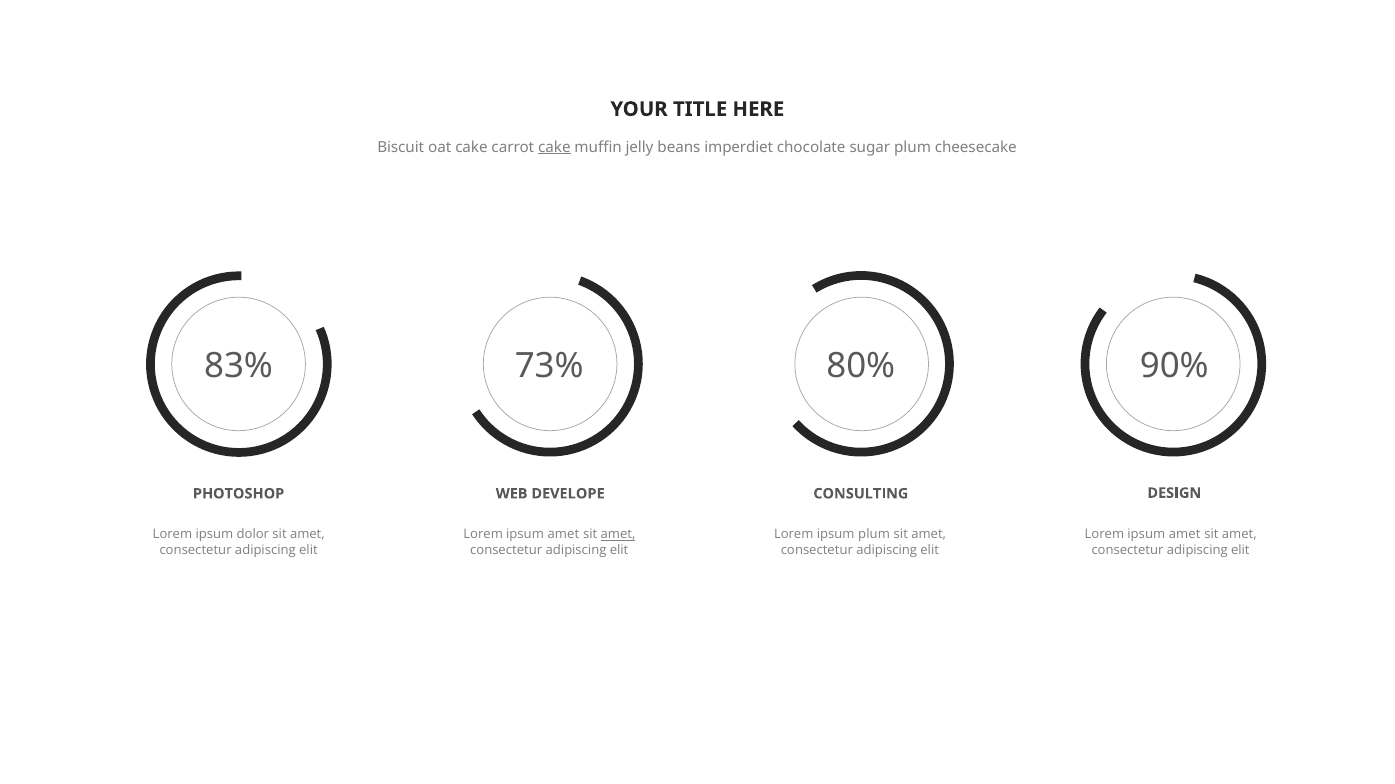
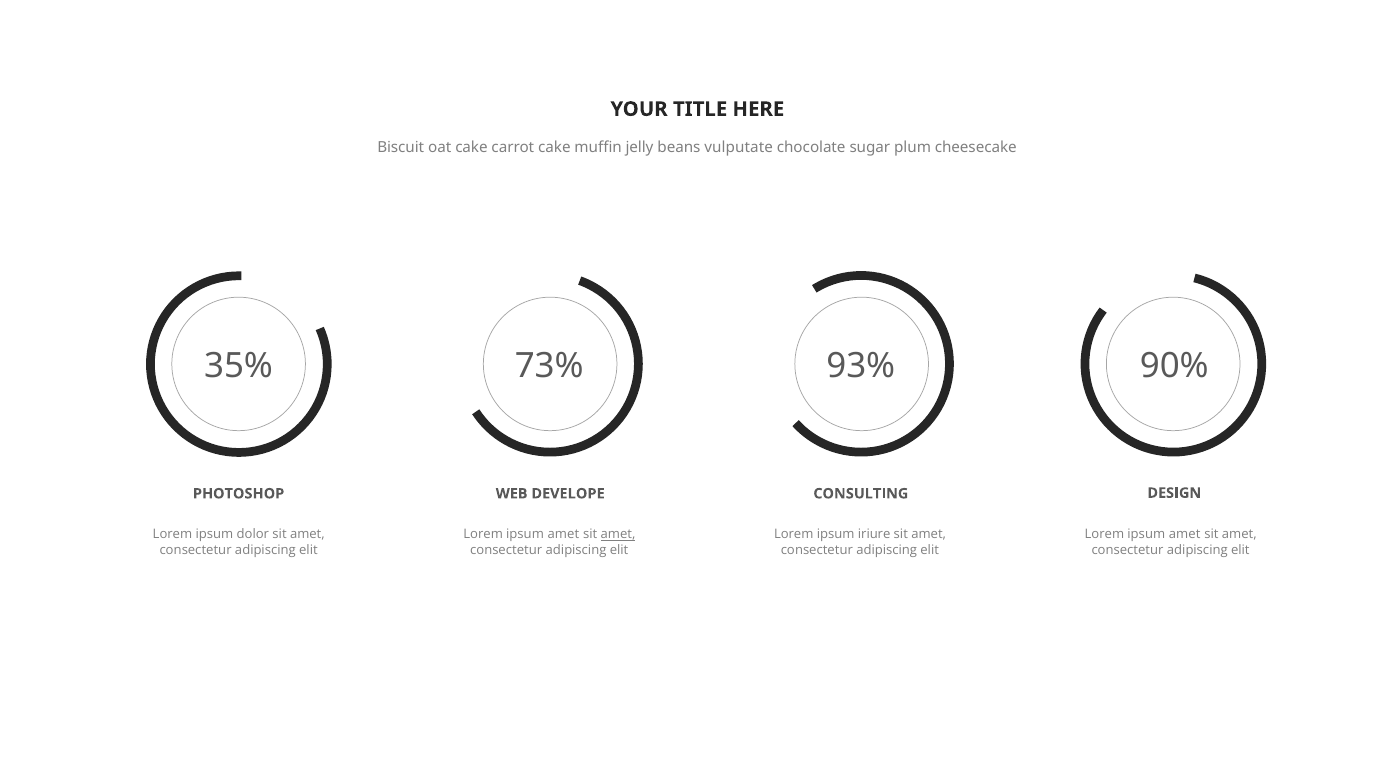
cake at (554, 147) underline: present -> none
imperdiet: imperdiet -> vulputate
83%: 83% -> 35%
80%: 80% -> 93%
ipsum plum: plum -> iriure
